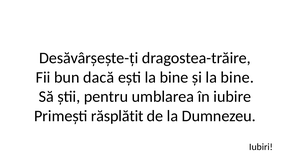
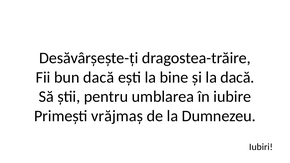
și la bine: bine -> dacă
răsplătit: răsplătit -> vrăjmaș
